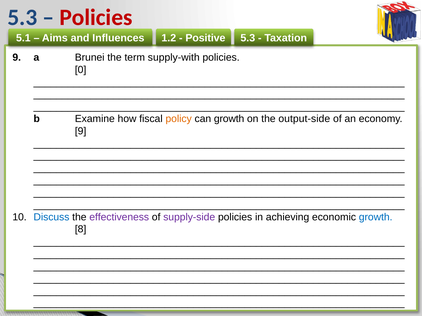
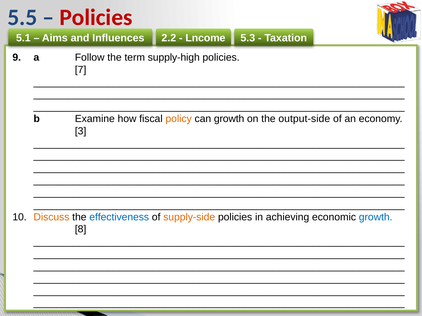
5.3 at (22, 18): 5.3 -> 5.5
1.2: 1.2 -> 2.2
Positive: Positive -> Lncome
Brunei: Brunei -> Follow
supply-with: supply-with -> supply-high
0: 0 -> 7
9 at (81, 131): 9 -> 3
Discuss colour: blue -> orange
effectiveness colour: purple -> blue
supply-side colour: purple -> orange
